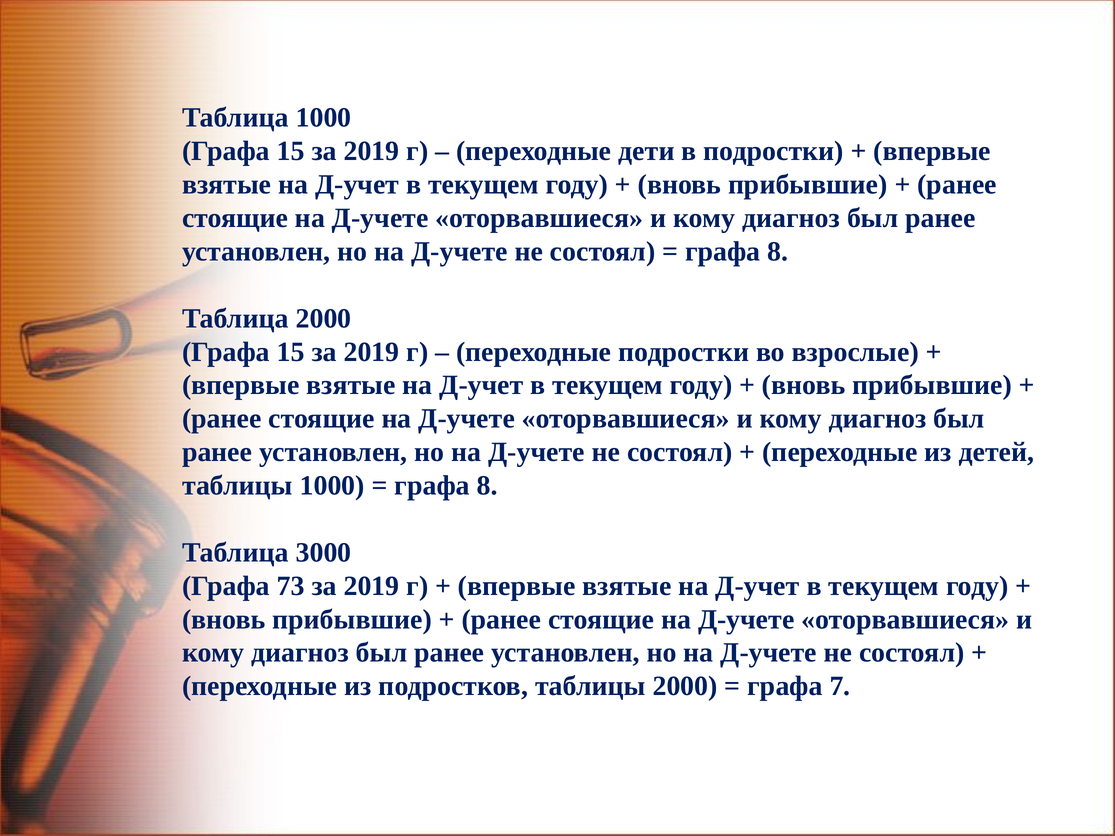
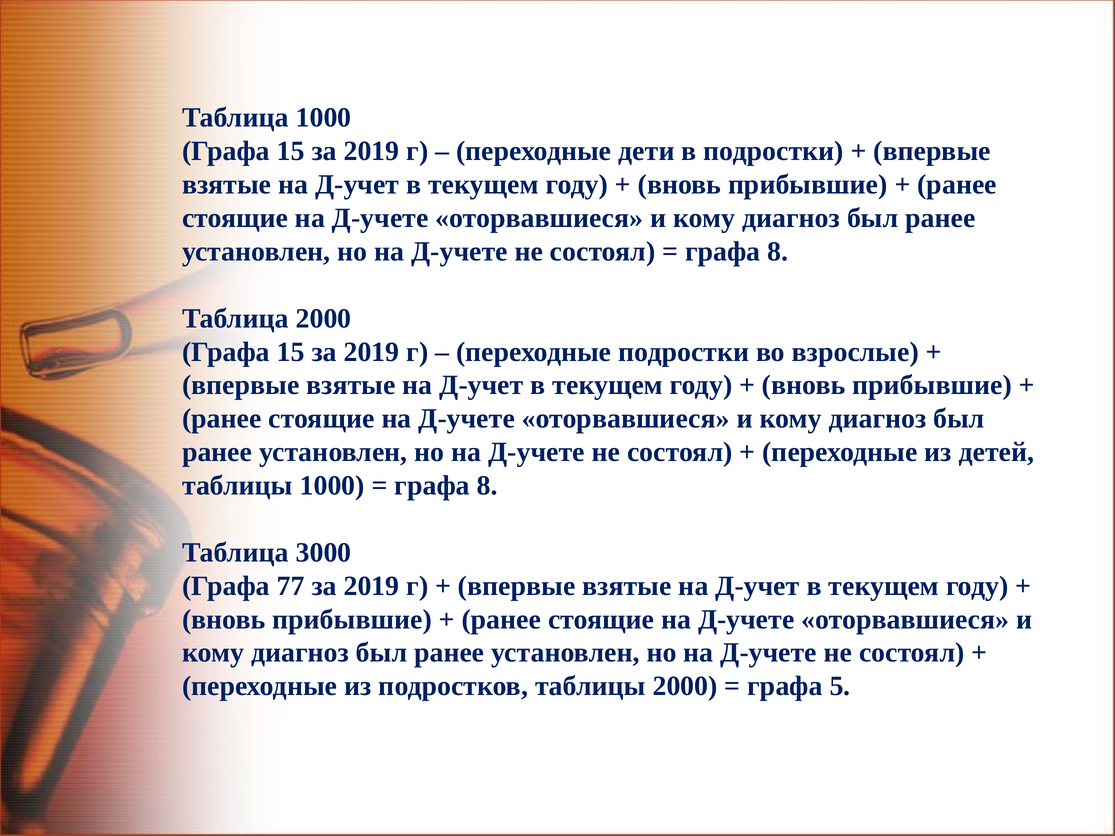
73: 73 -> 77
7: 7 -> 5
